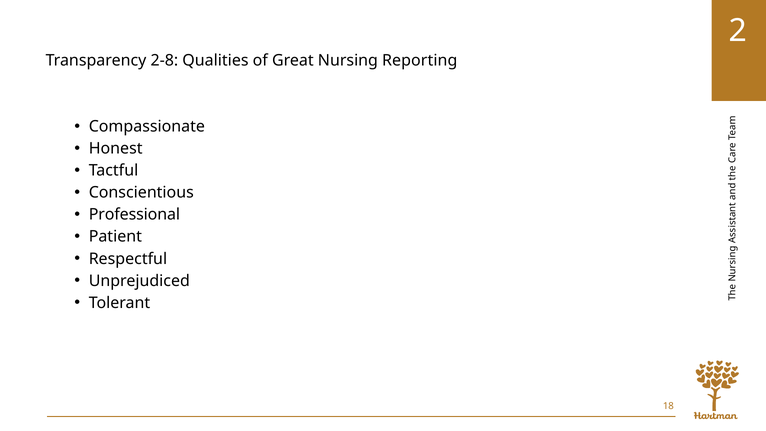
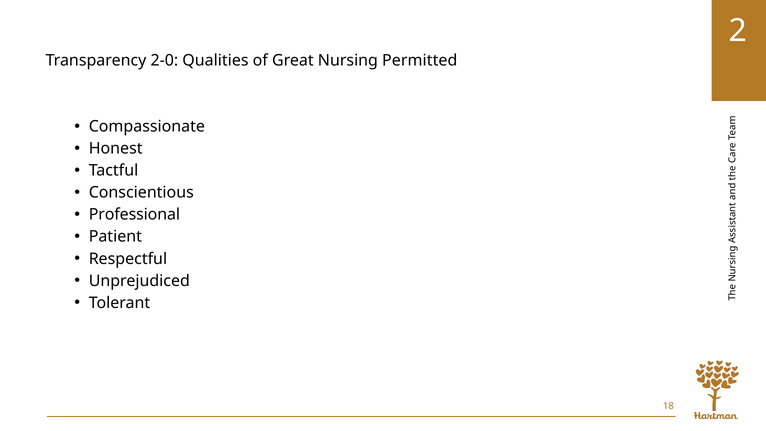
2-8: 2-8 -> 2-0
Reporting: Reporting -> Permitted
